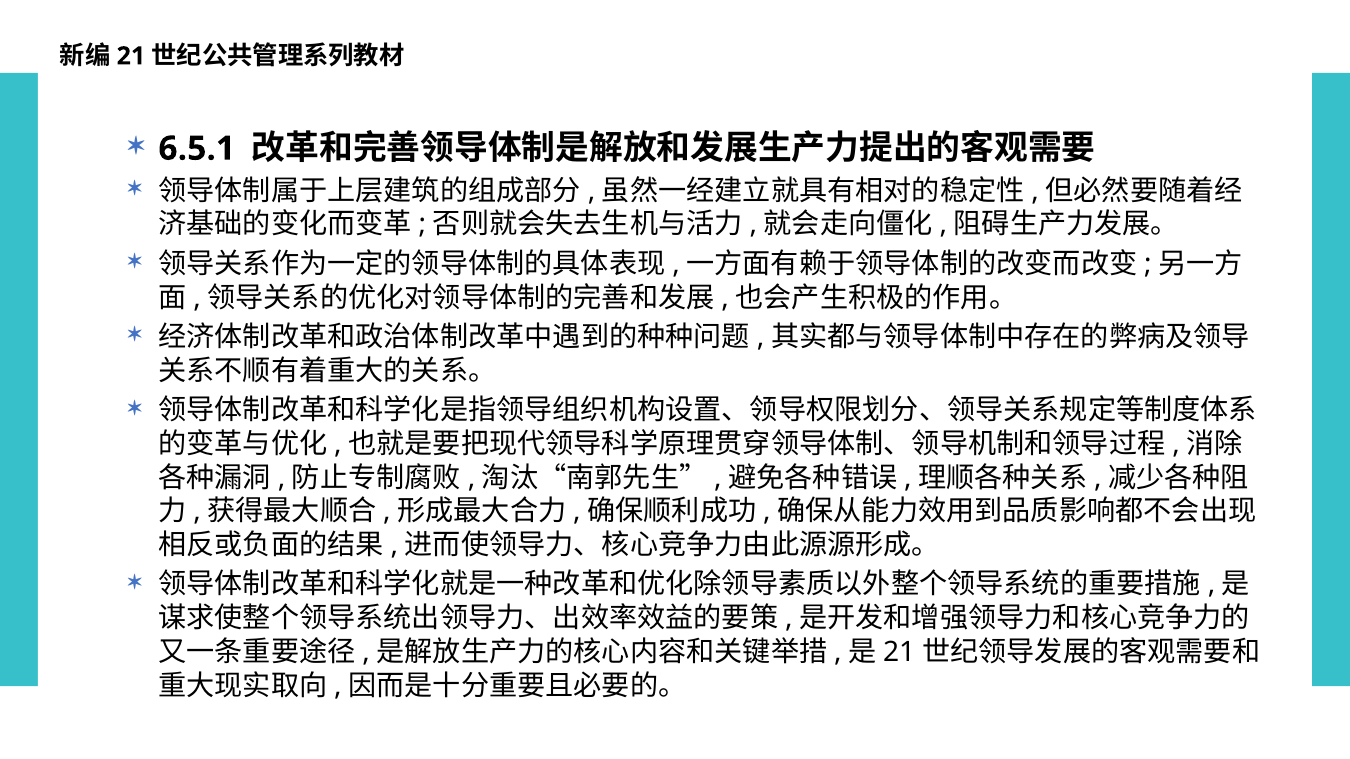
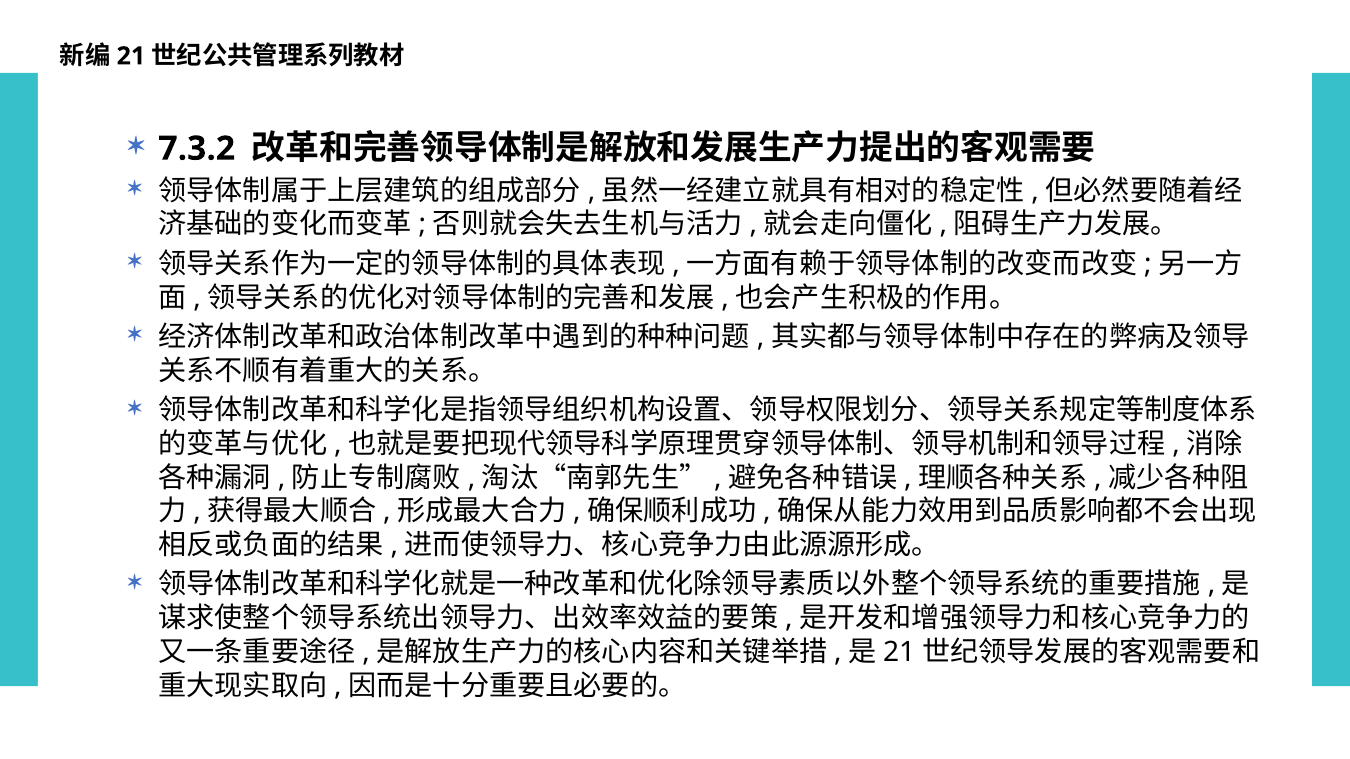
6.5.1: 6.5.1 -> 7.3.2
